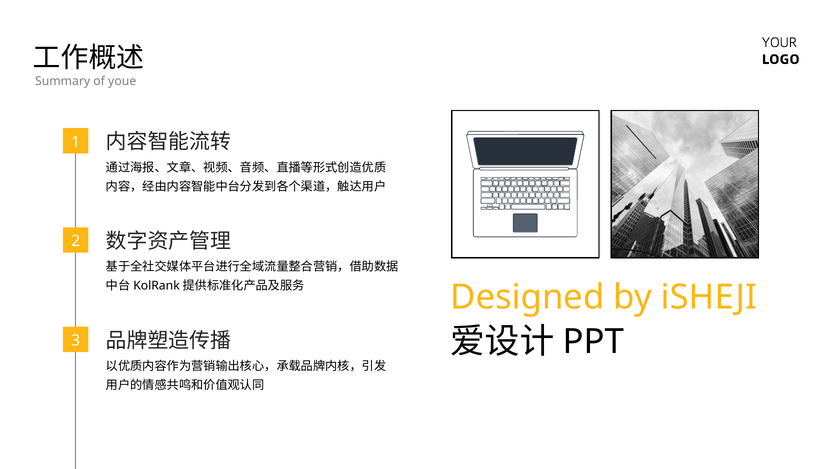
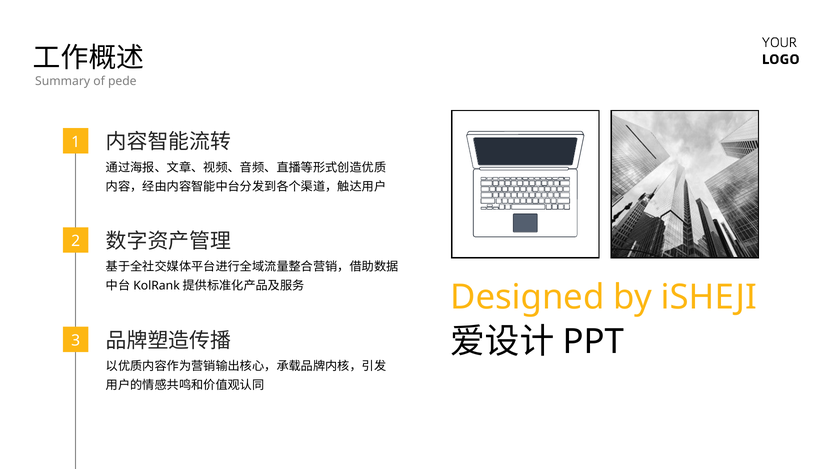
youe: youe -> pede
